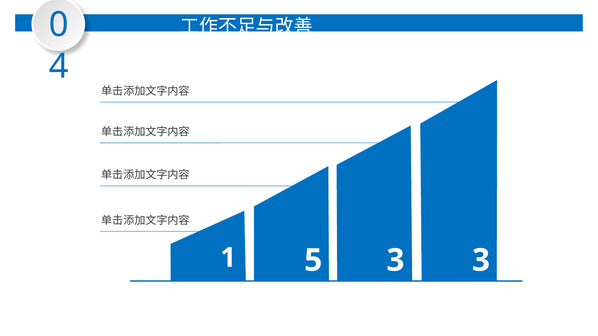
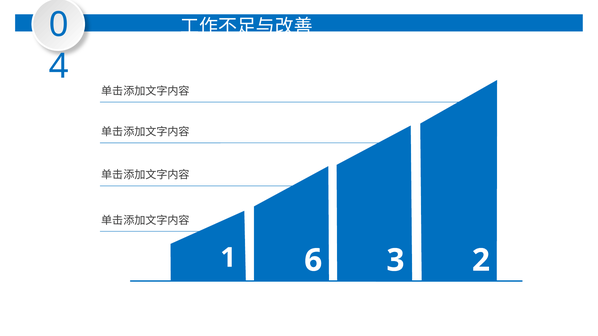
5: 5 -> 6
3 3: 3 -> 2
